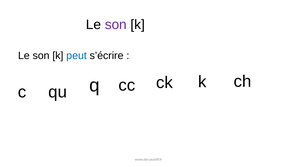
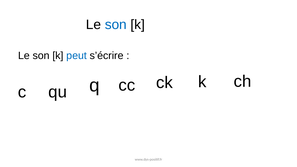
son at (116, 25) colour: purple -> blue
